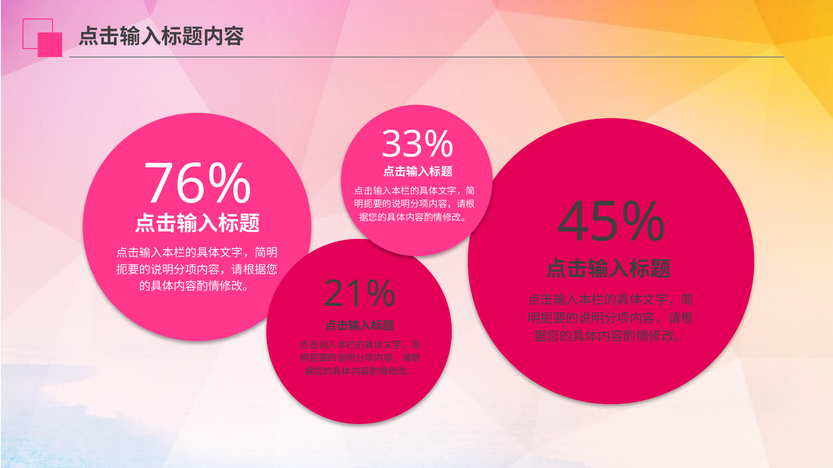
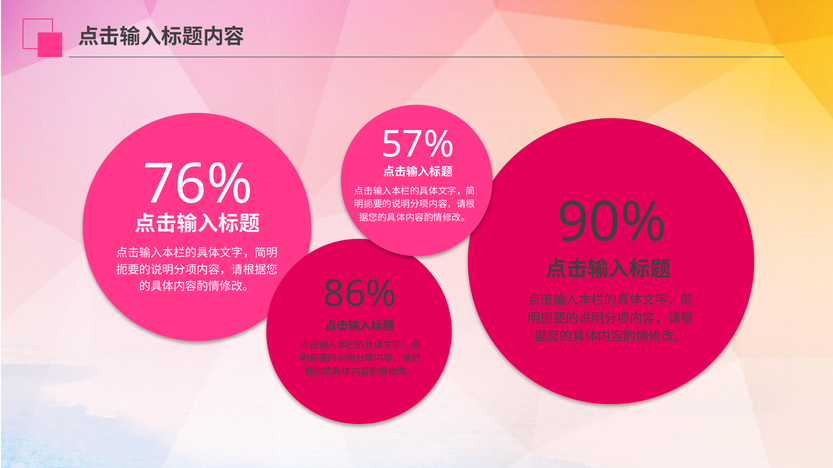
33%: 33% -> 57%
45%: 45% -> 90%
21%: 21% -> 86%
